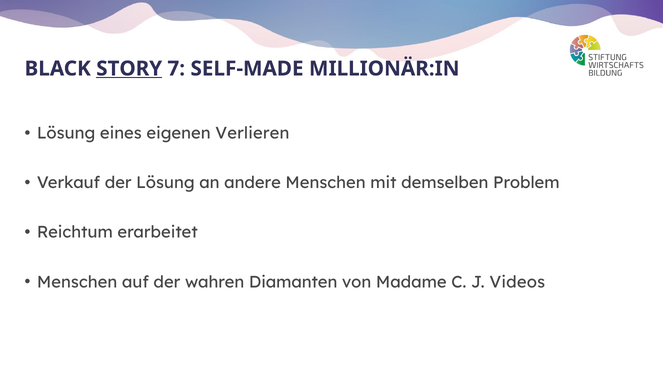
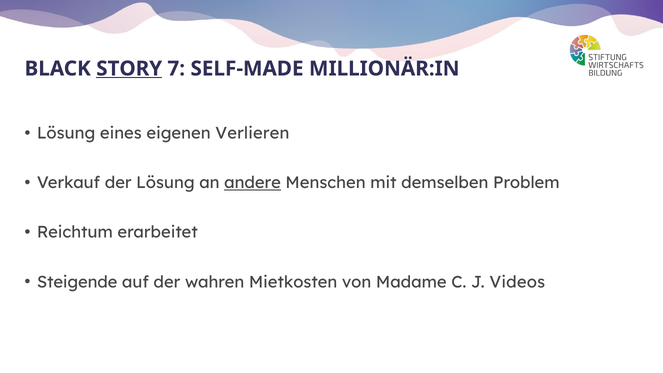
andere underline: none -> present
Menschen at (77, 282): Menschen -> Steigende
Diamanten: Diamanten -> Mietkosten
